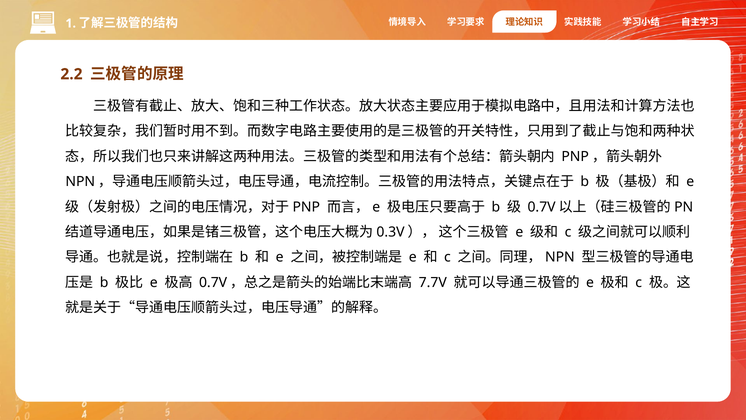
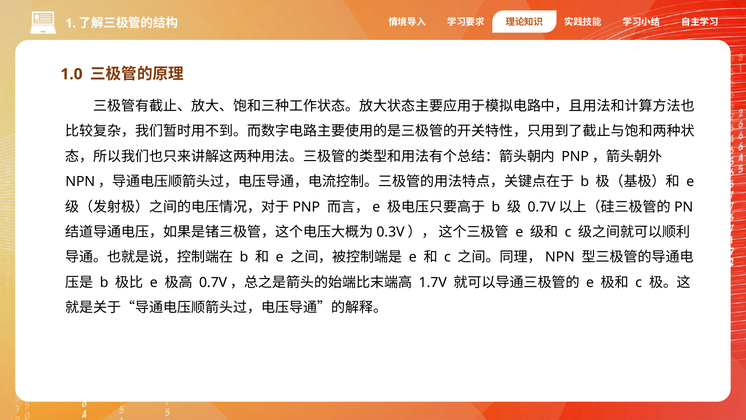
2.2: 2.2 -> 1.0
7.7V: 7.7V -> 1.7V
